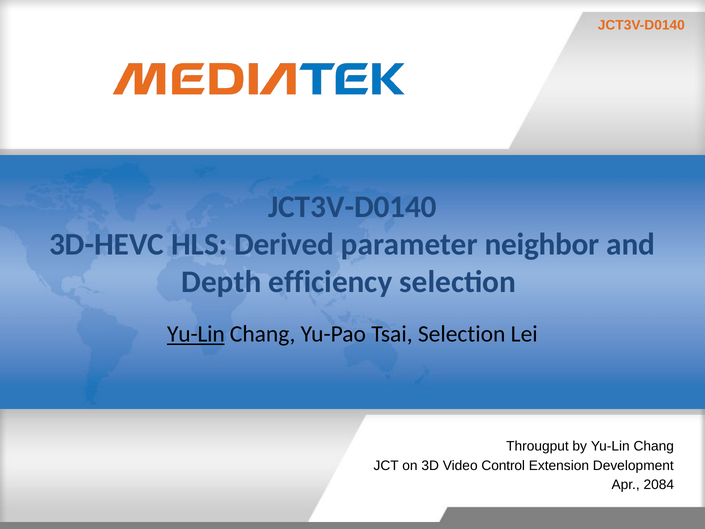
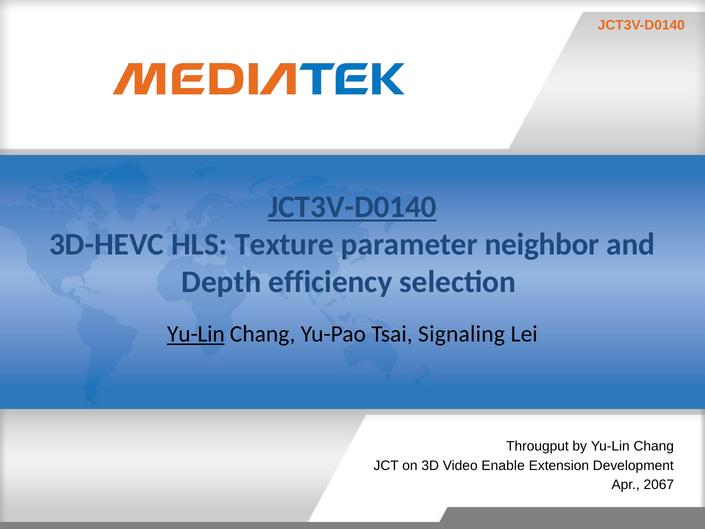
JCT3V-D0140 at (352, 207) underline: none -> present
Derived: Derived -> Texture
Tsai Selection: Selection -> Signaling
Control: Control -> Enable
2084: 2084 -> 2067
